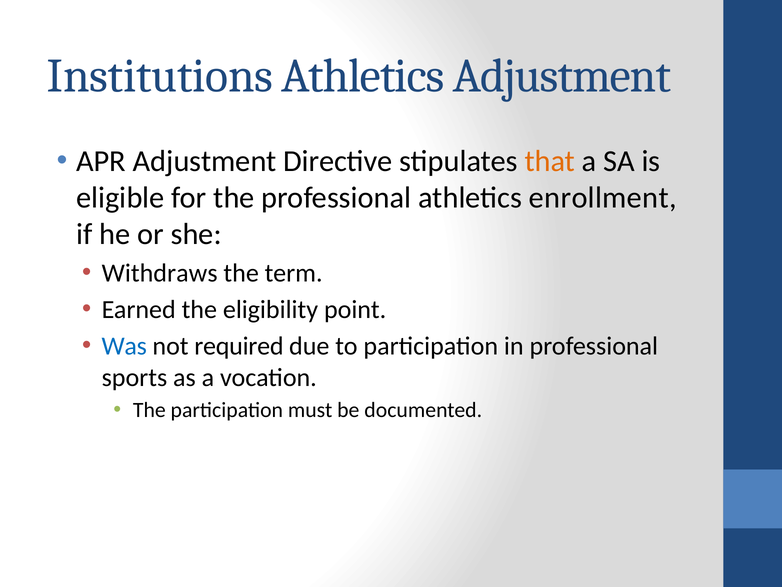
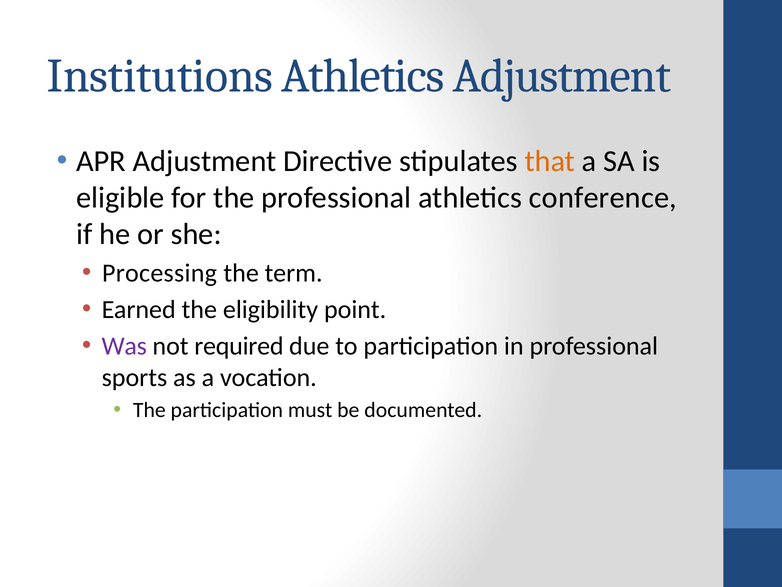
enrollment: enrollment -> conference
Withdraws: Withdraws -> Processing
Was colour: blue -> purple
